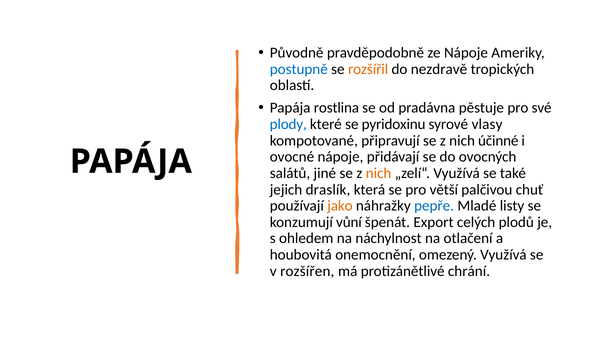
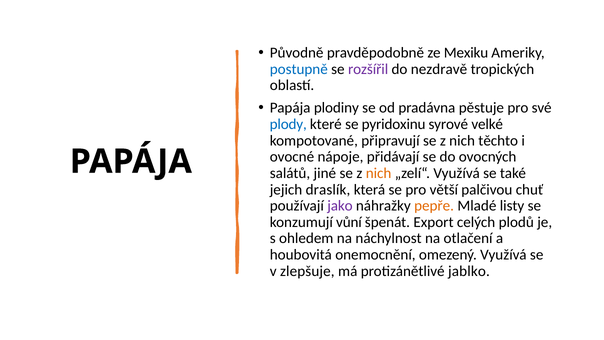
ze Nápoje: Nápoje -> Mexiku
rozšířil colour: orange -> purple
rostlina: rostlina -> plodiny
vlasy: vlasy -> velké
účinné: účinné -> těchto
jako colour: orange -> purple
pepře colour: blue -> orange
rozšířen: rozšířen -> zlepšuje
chrání: chrání -> jablko
